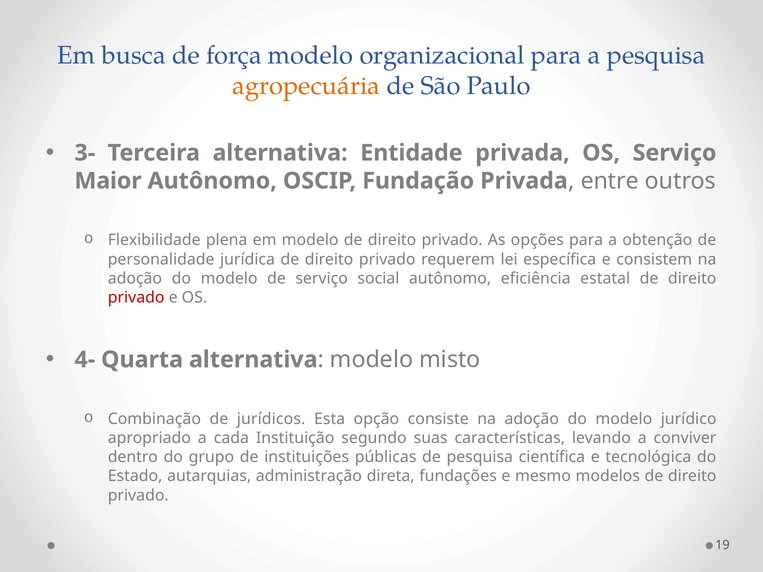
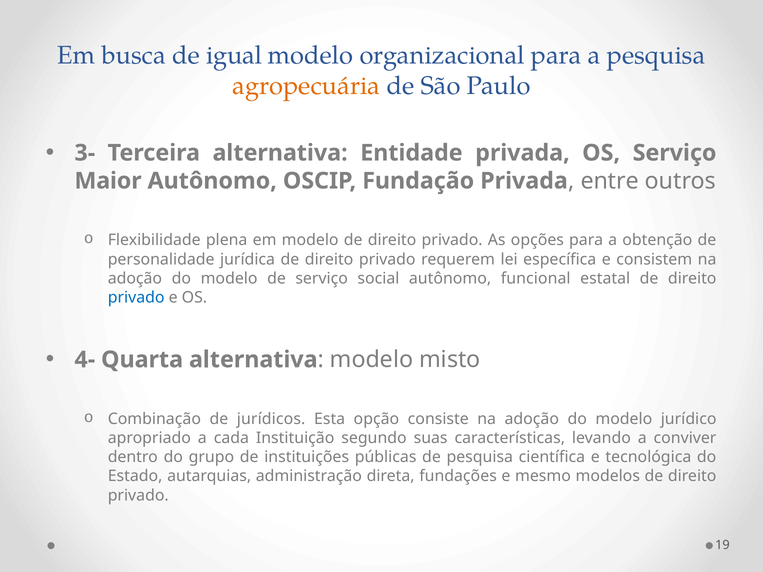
força: força -> igual
eficiência: eficiência -> funcional
privado at (136, 298) colour: red -> blue
